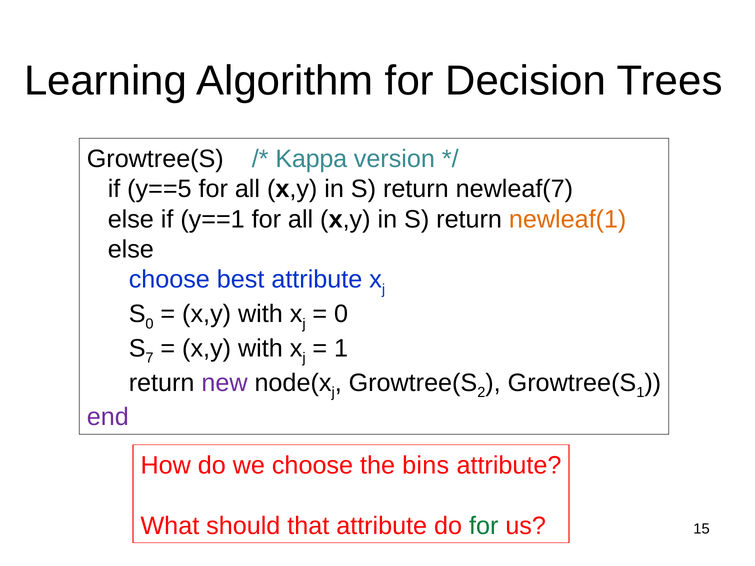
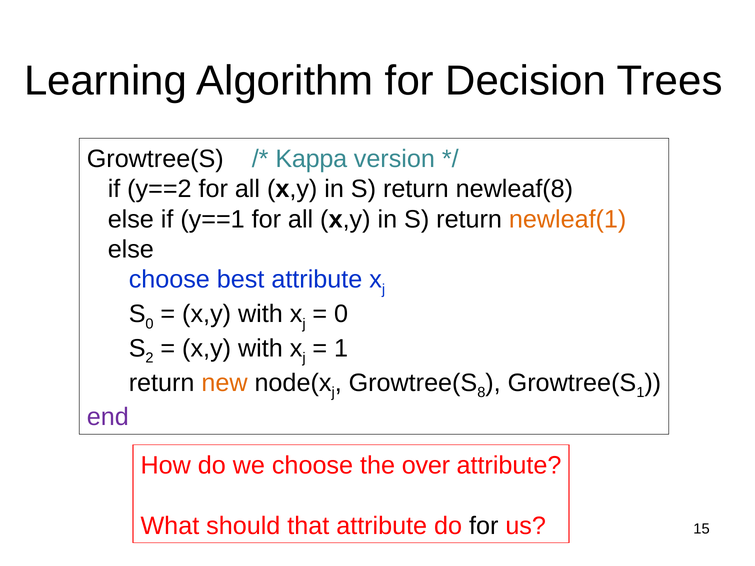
y==5: y==5 -> y==2
newleaf(7: newleaf(7 -> newleaf(8
7: 7 -> 2
new colour: purple -> orange
2: 2 -> 8
bins: bins -> over
for at (484, 526) colour: green -> black
